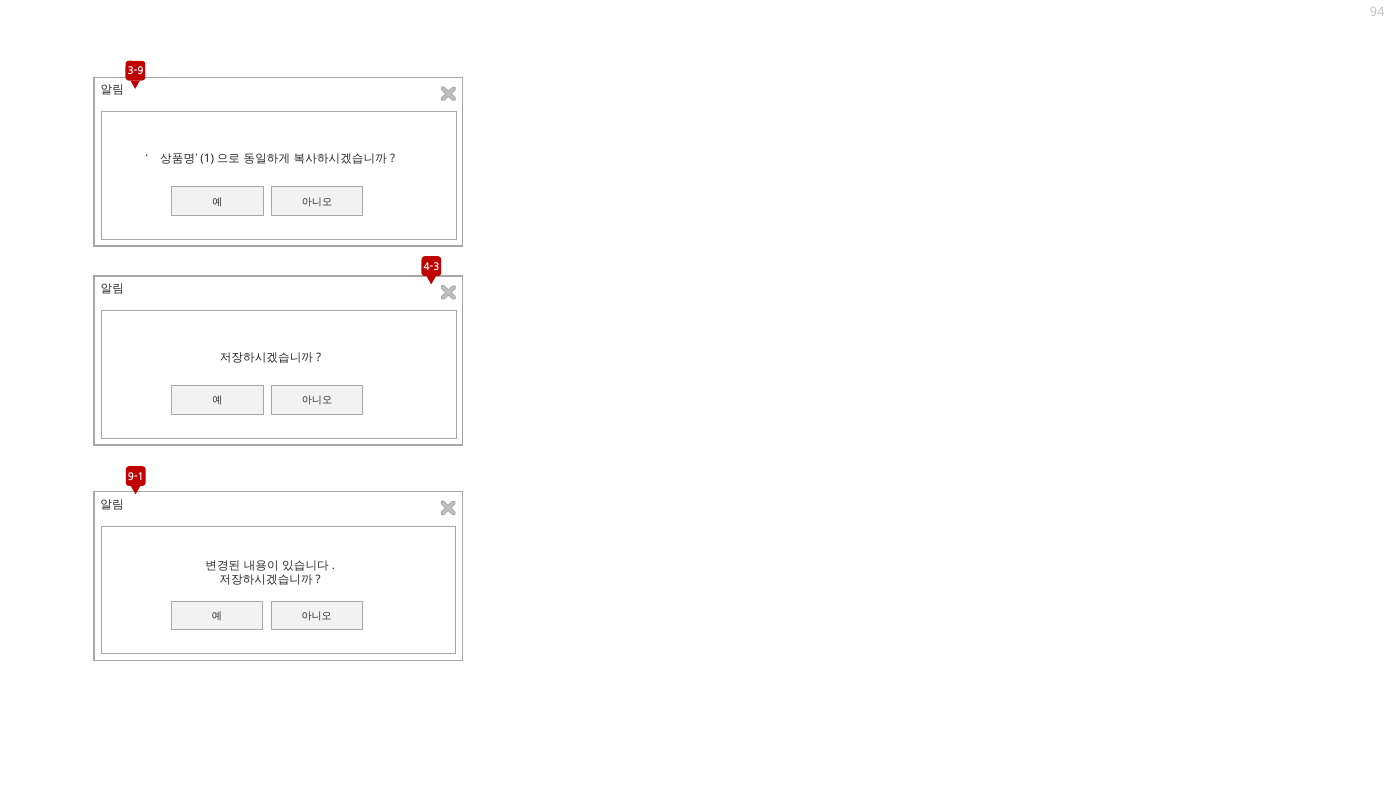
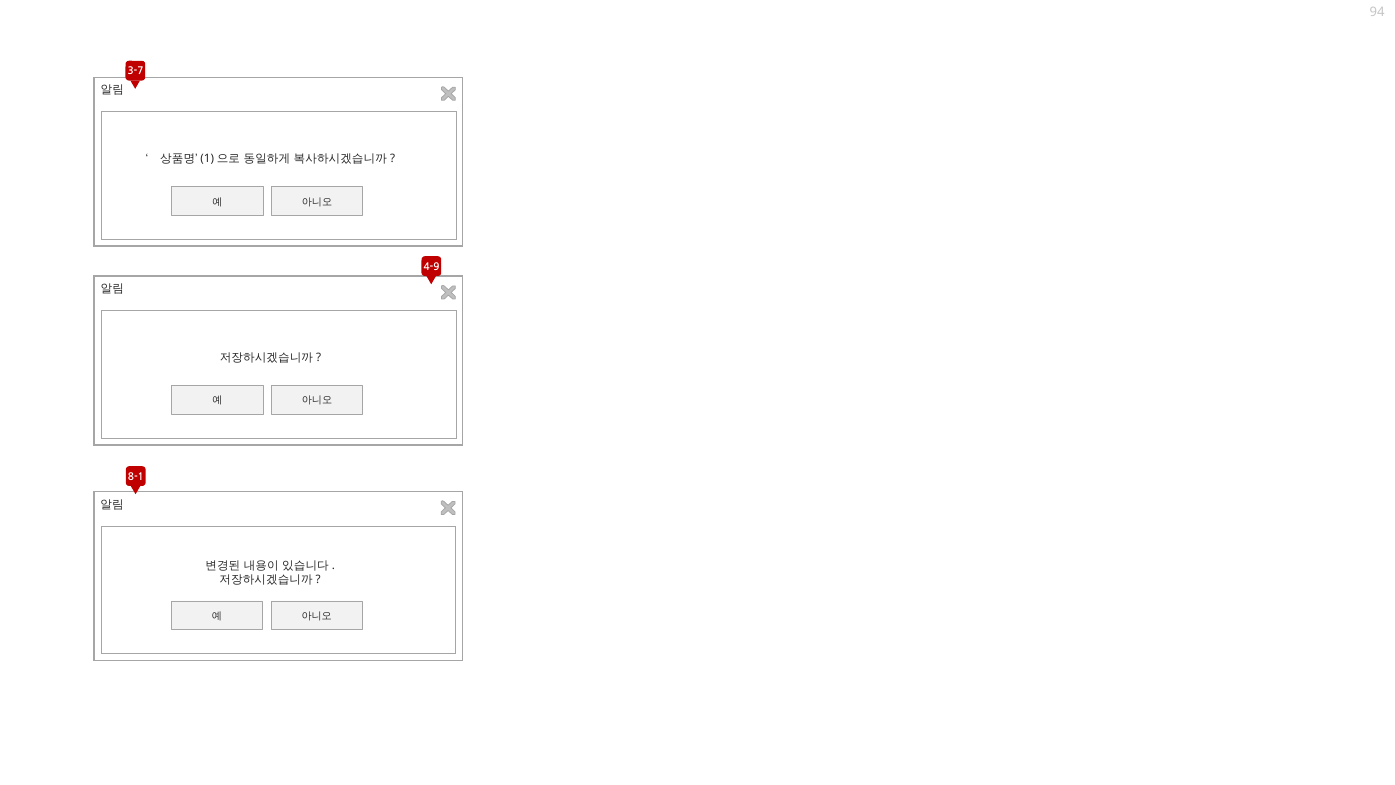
3-9: 3-9 -> 3-7
4-3: 4-3 -> 4-9
9-1: 9-1 -> 8-1
